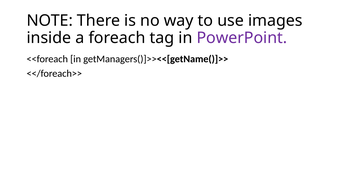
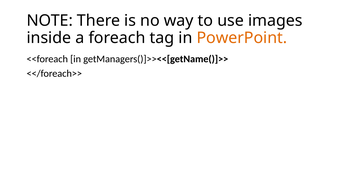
PowerPoint colour: purple -> orange
